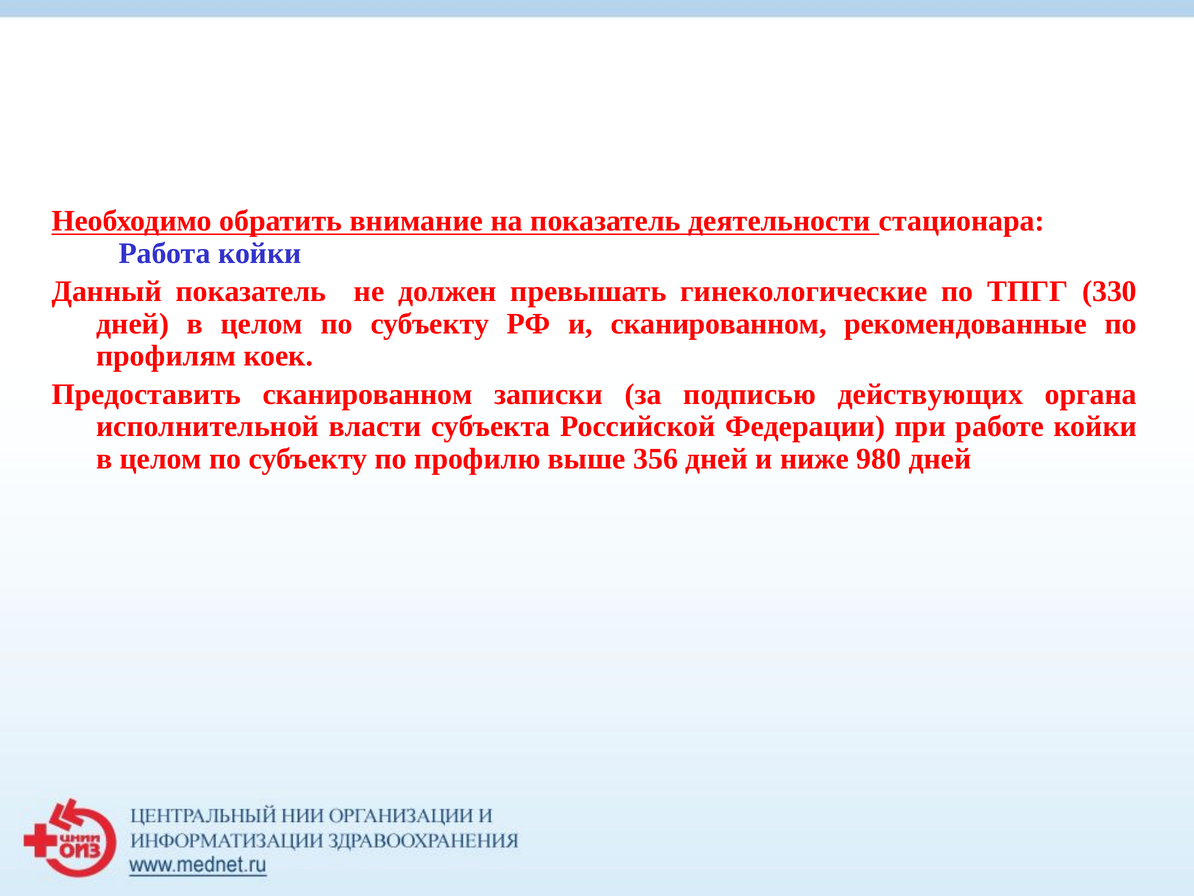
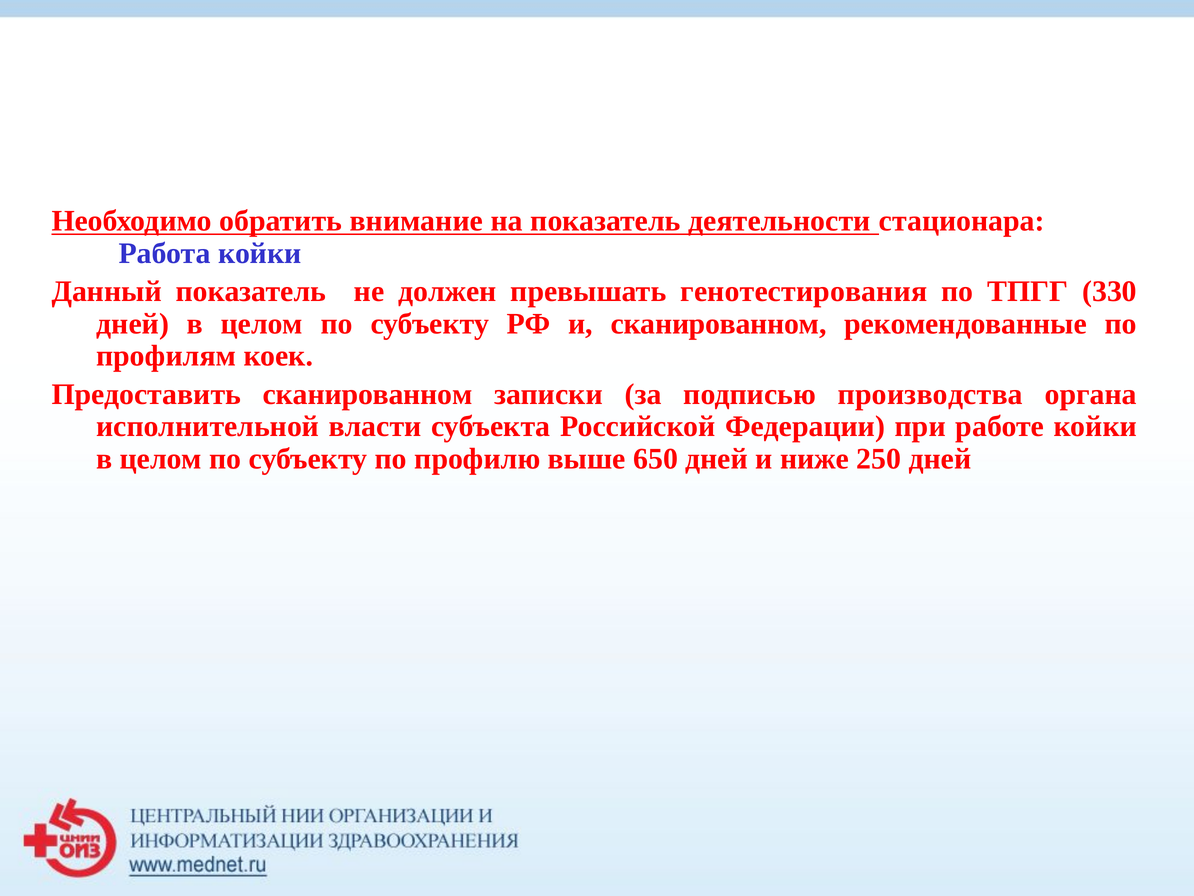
гинекологические: гинекологические -> генотестирования
действующих: действующих -> производства
356: 356 -> 650
980: 980 -> 250
